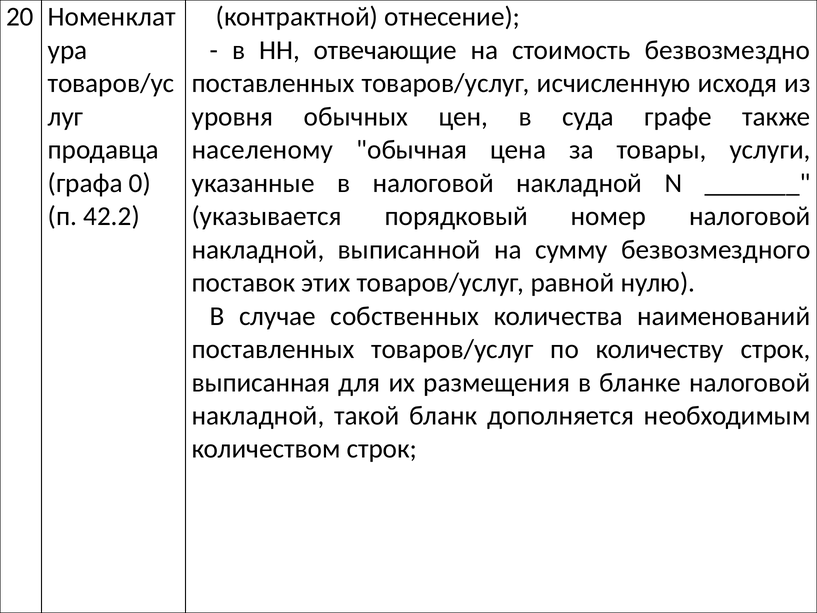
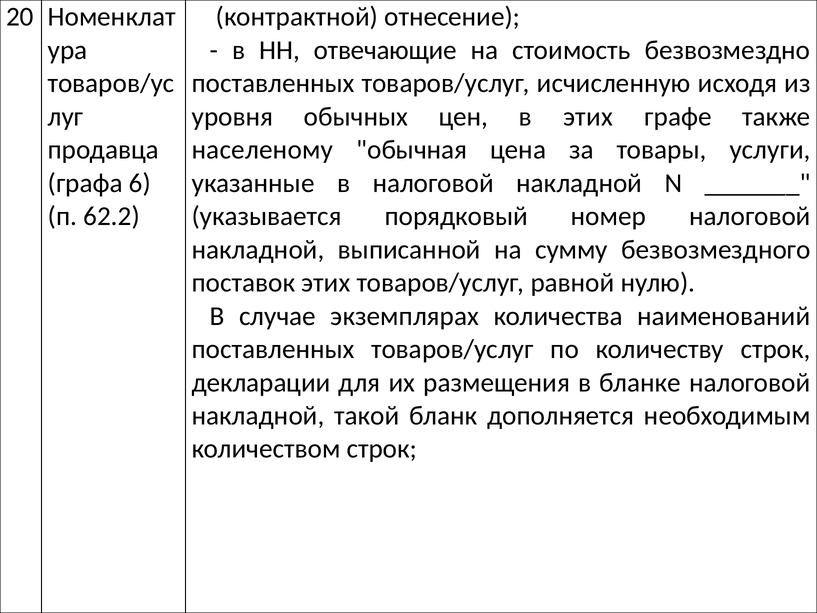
в суда: суда -> этих
0: 0 -> 6
42.2: 42.2 -> 62.2
собственных: собственных -> экземплярах
выписанная: выписанная -> декларации
